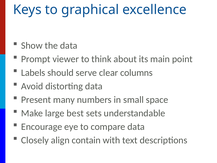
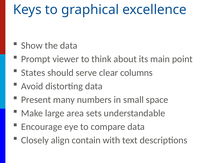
Labels: Labels -> States
best: best -> area
